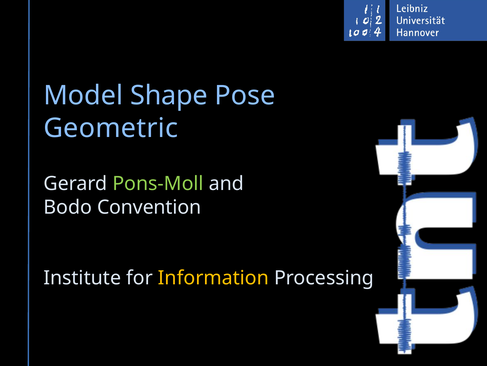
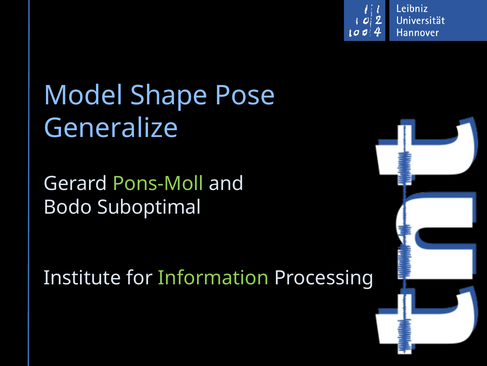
Geometric: Geometric -> Generalize
Convention: Convention -> Suboptimal
Information colour: yellow -> light green
